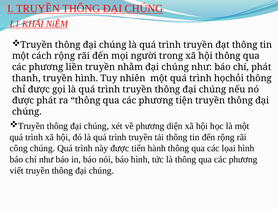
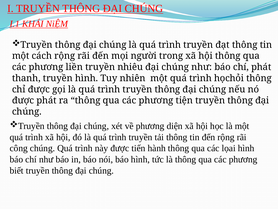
nhằm: nhằm -> nhiêu
viết: viết -> biết
